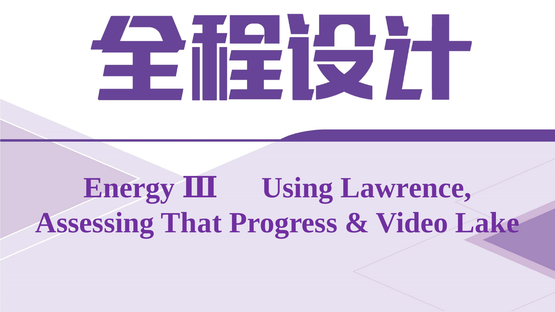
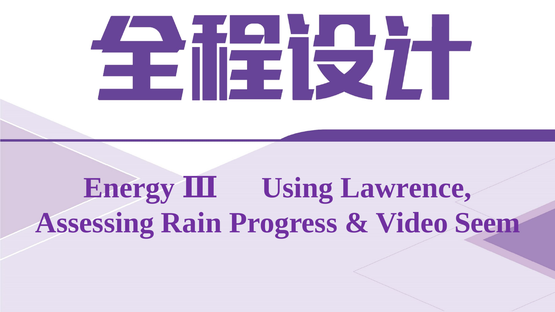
That: That -> Rain
Lake: Lake -> Seem
